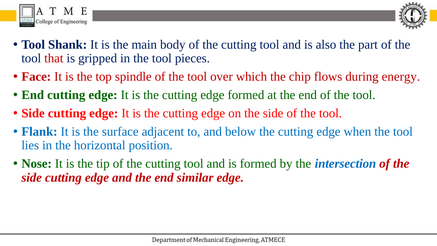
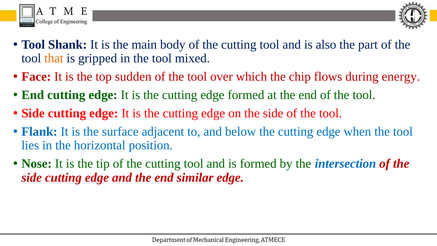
that colour: red -> orange
pieces: pieces -> mixed
spindle: spindle -> sudden
